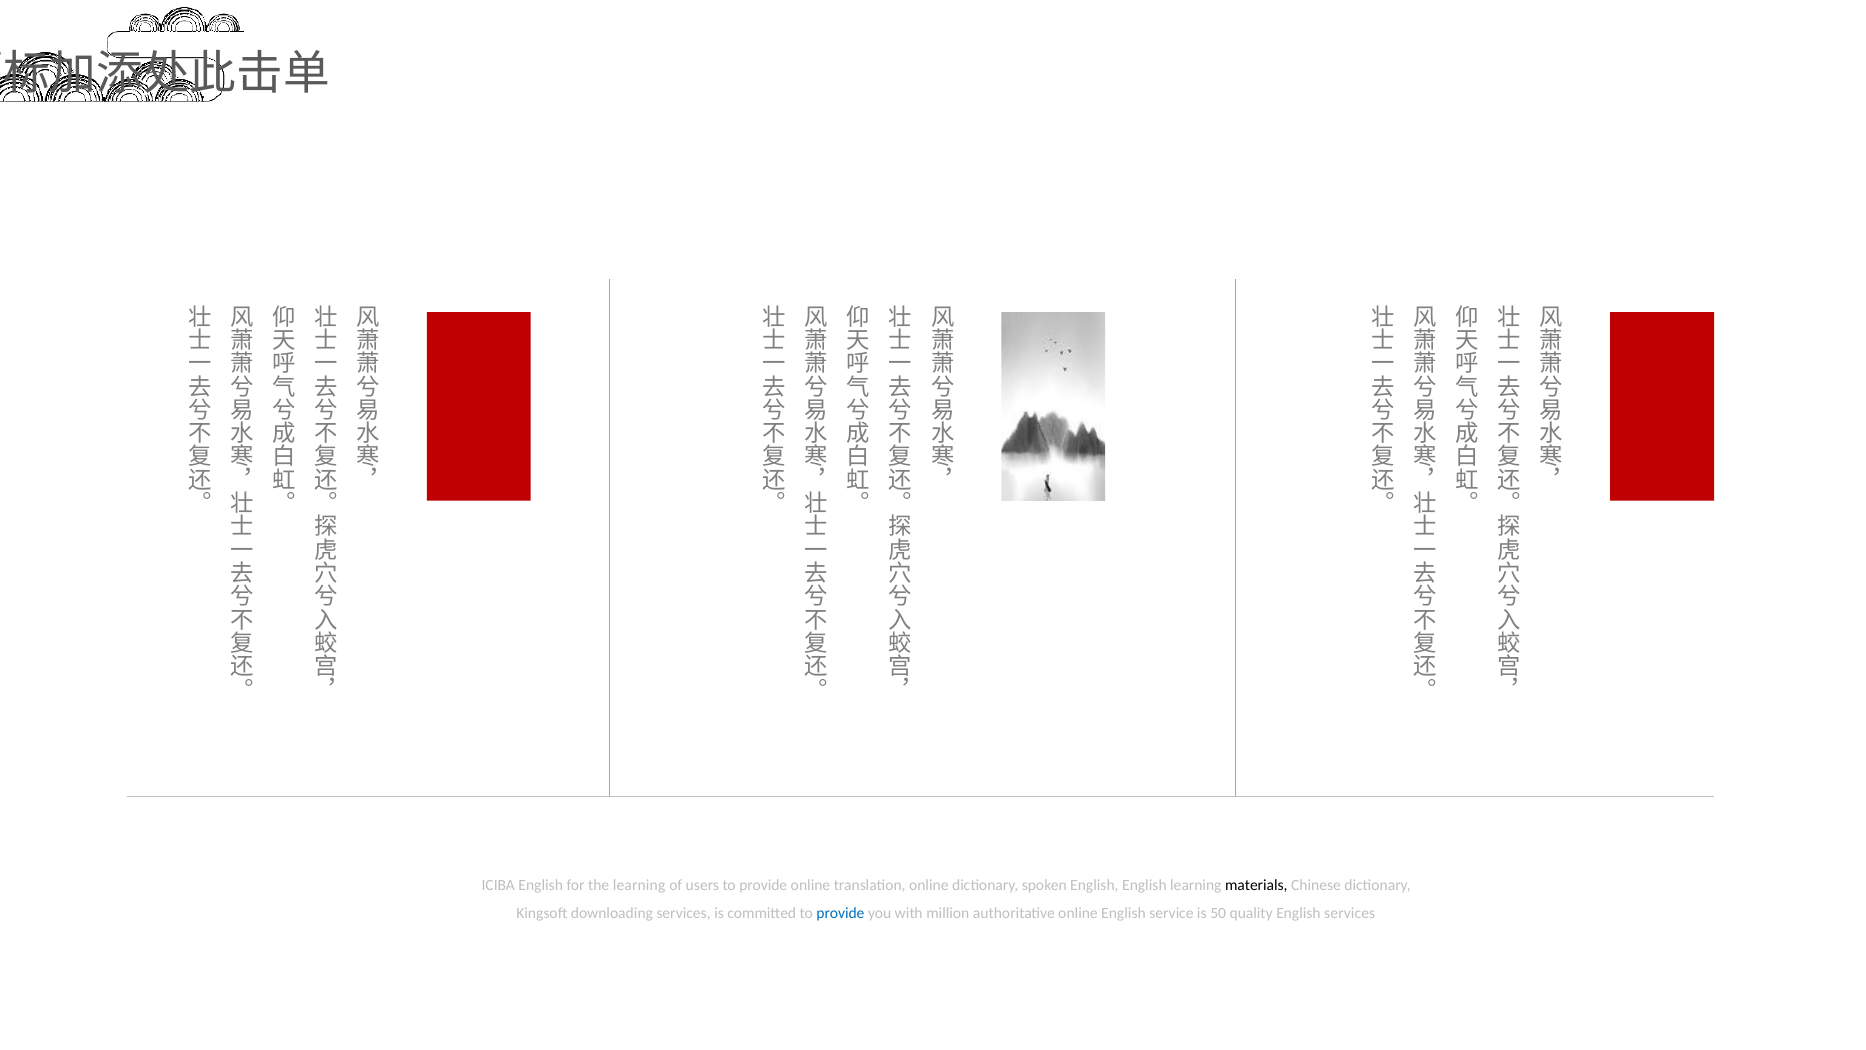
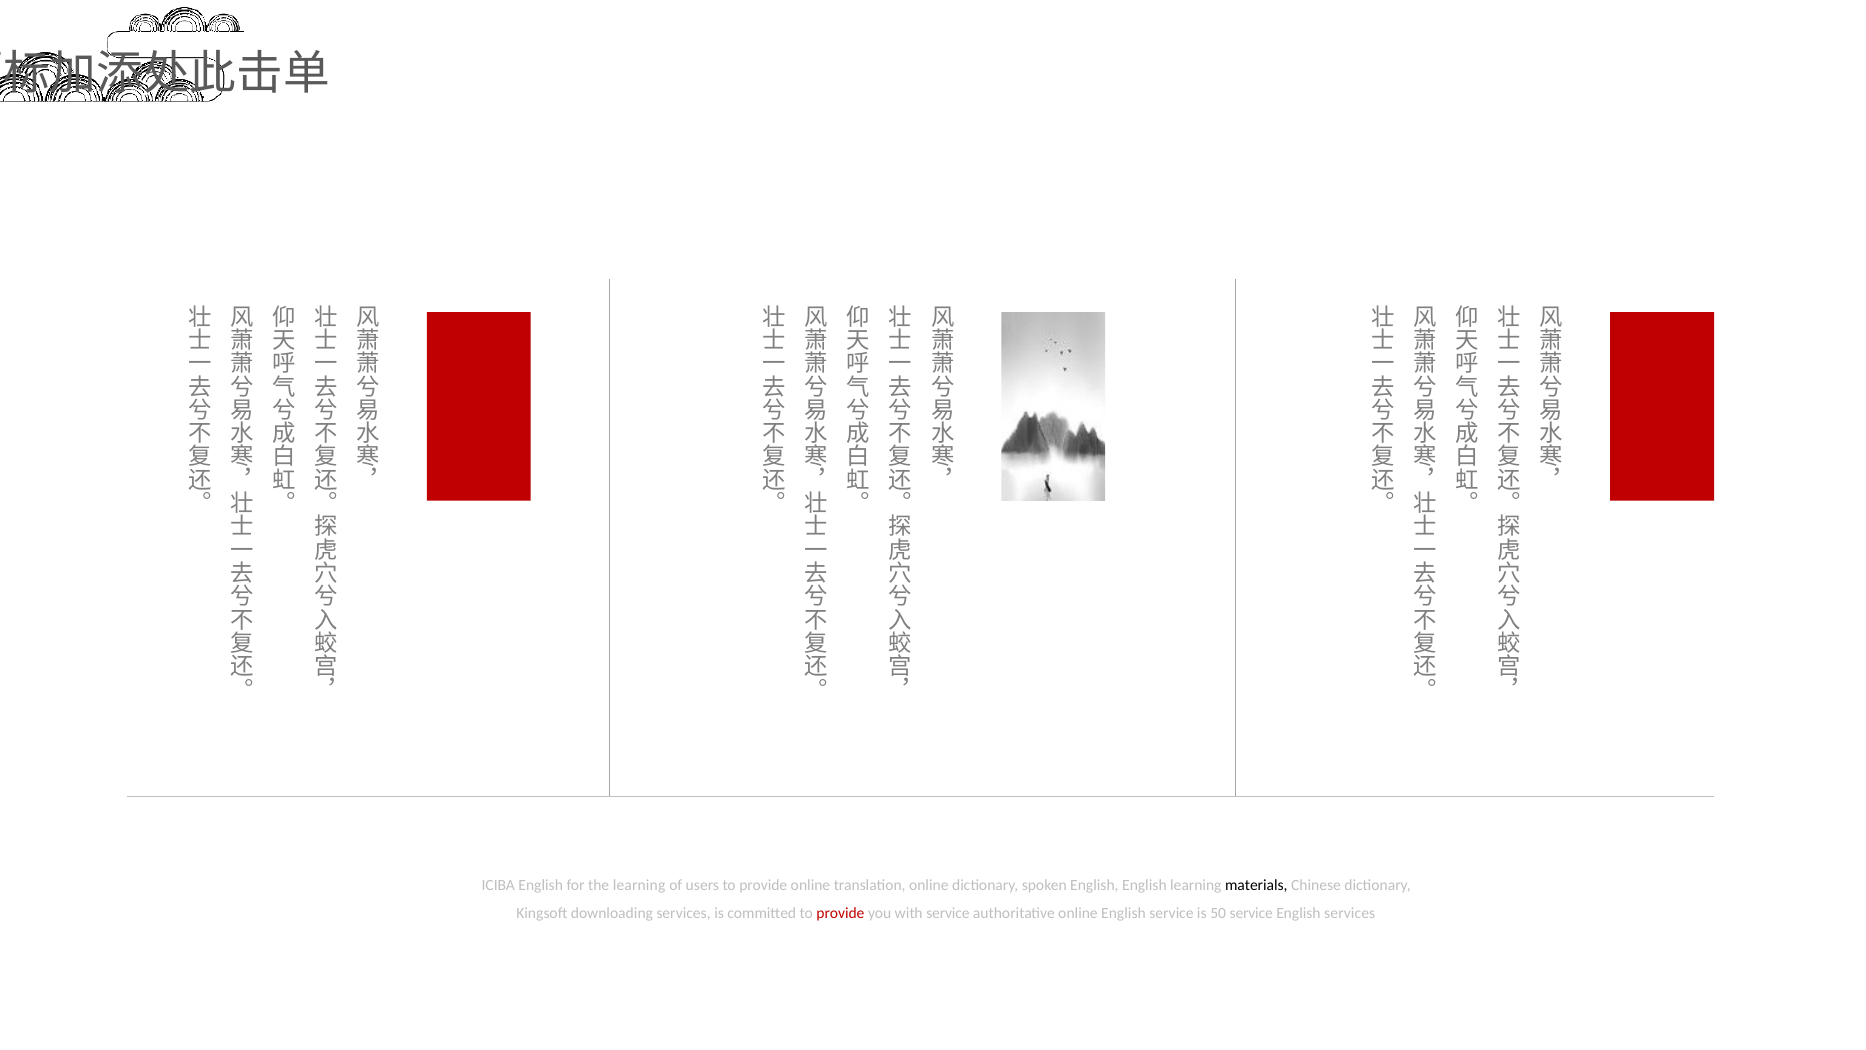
provide at (840, 913) colour: blue -> red
with million: million -> service
50 quality: quality -> service
